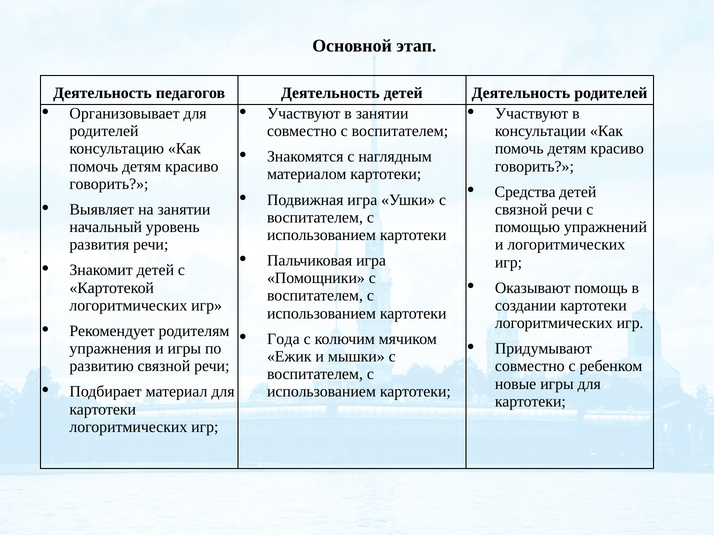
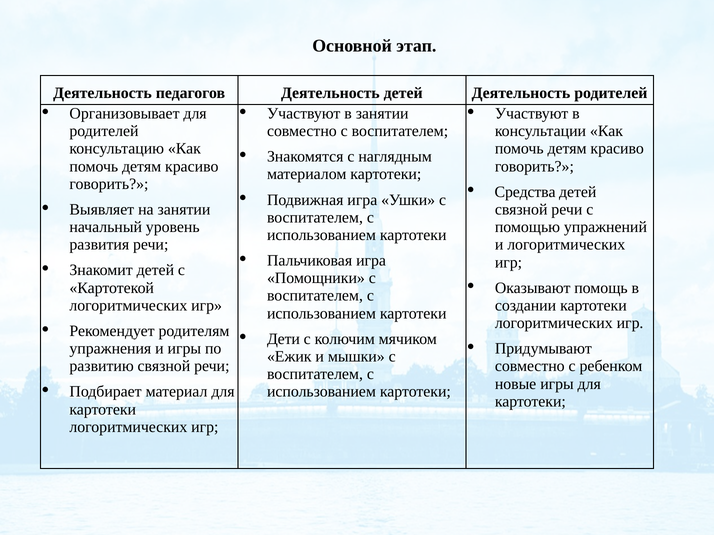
Года: Года -> Дети
